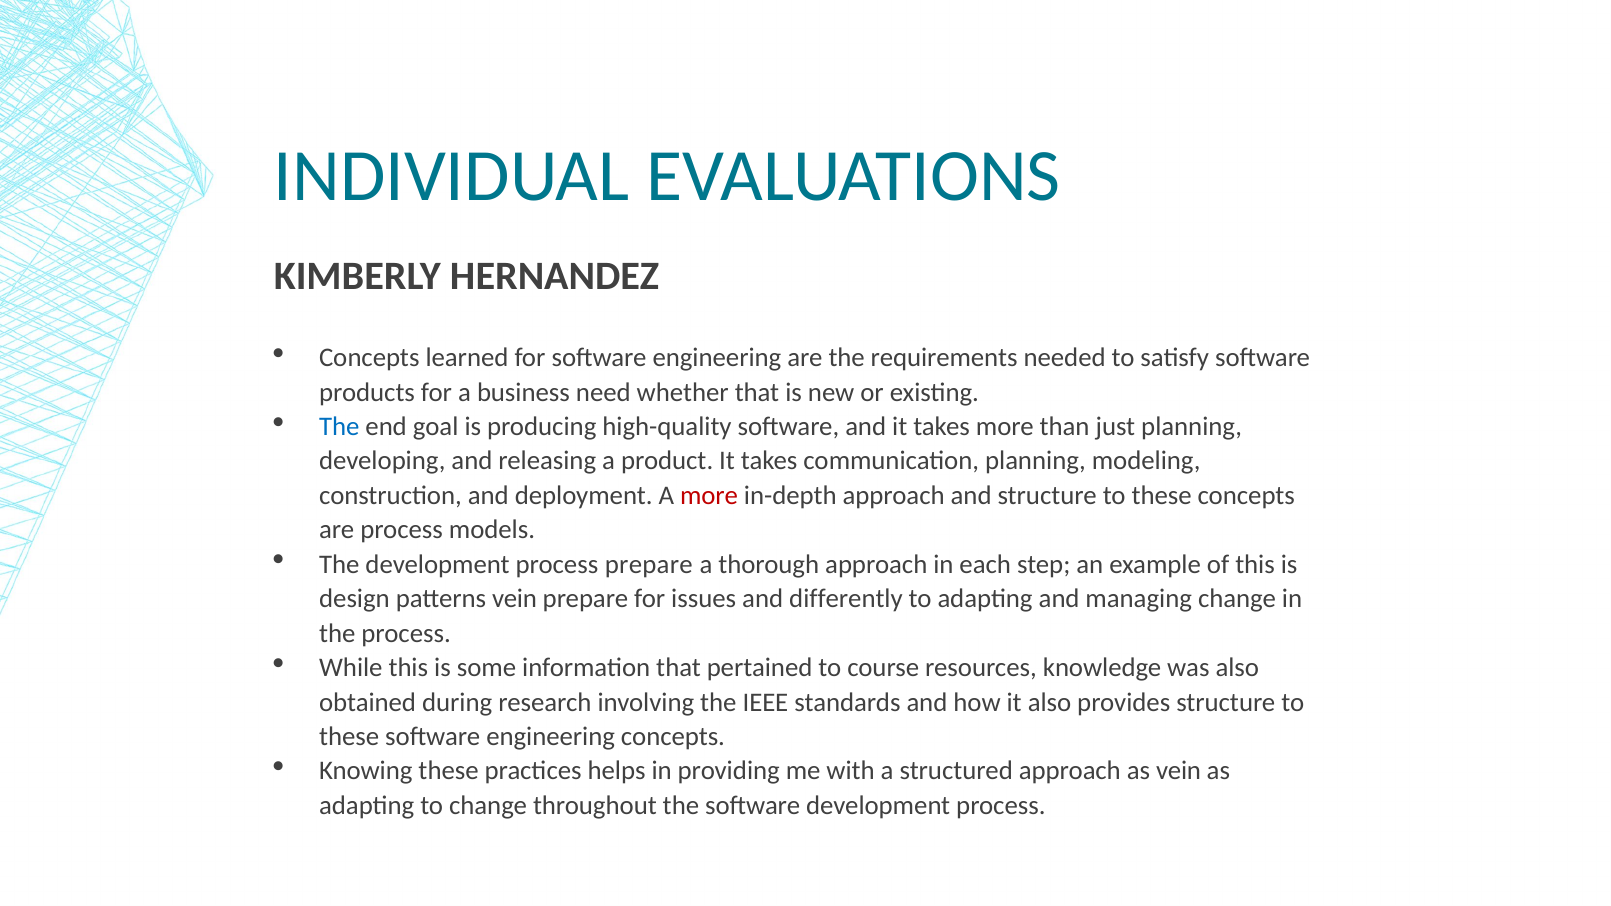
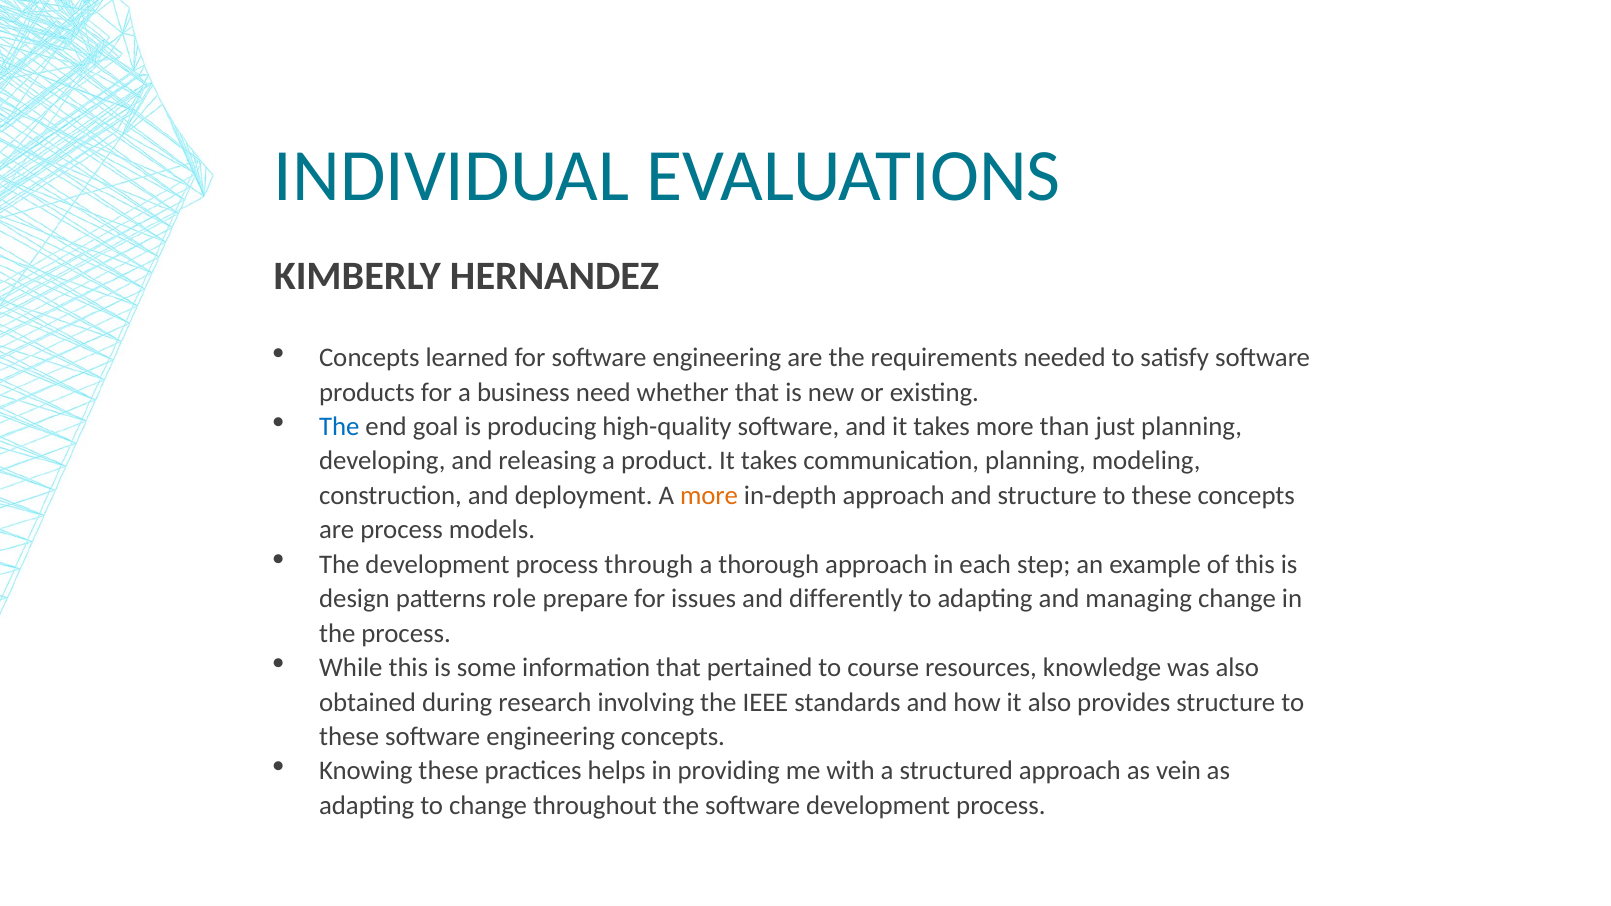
more at (709, 496) colour: red -> orange
process prepare: prepare -> through
patterns vein: vein -> role
